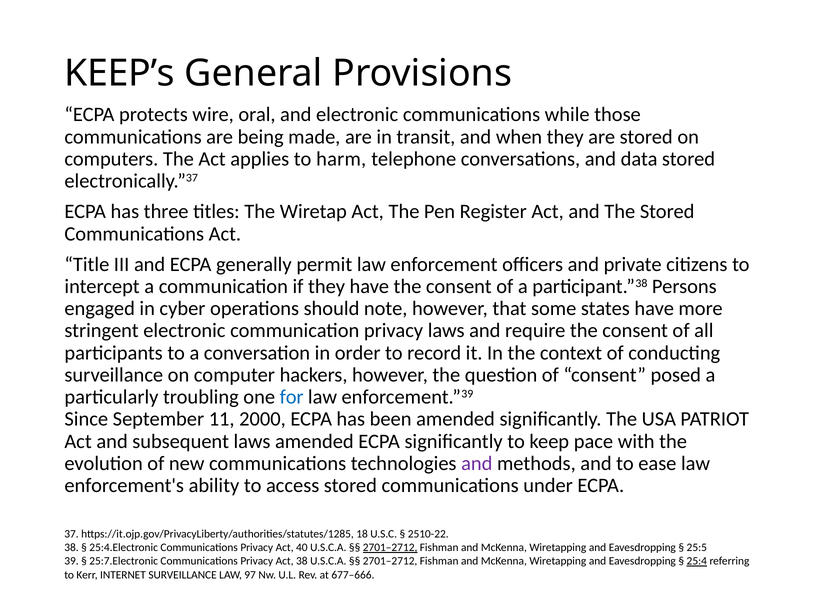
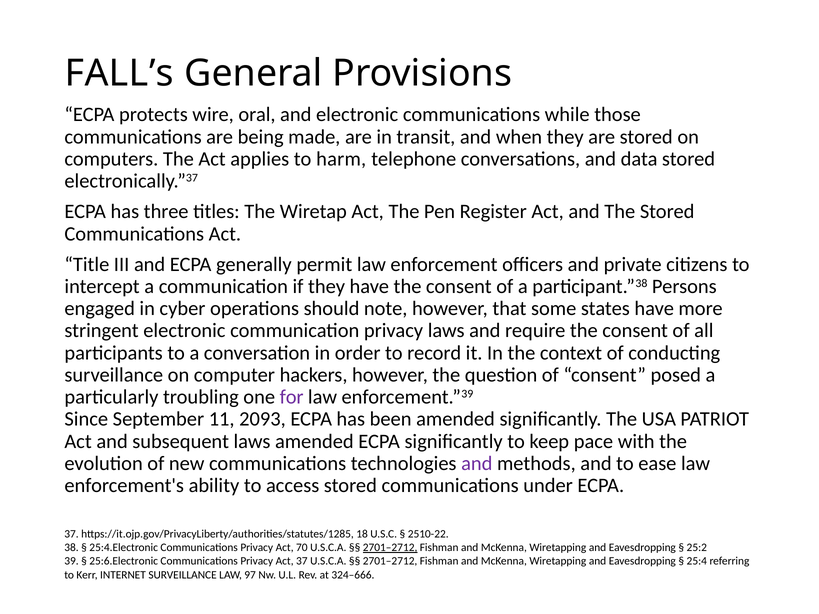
KEEP’s: KEEP’s -> FALL’s
for colour: blue -> purple
2000: 2000 -> 2093
40: 40 -> 70
25:5: 25:5 -> 25:2
25:7.Electronic: 25:7.Electronic -> 25:6.Electronic
Act 38: 38 -> 37
25:4 underline: present -> none
677–666: 677–666 -> 324–666
